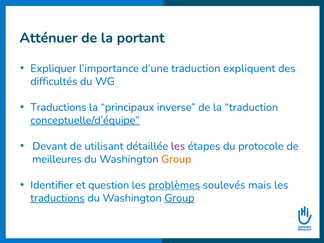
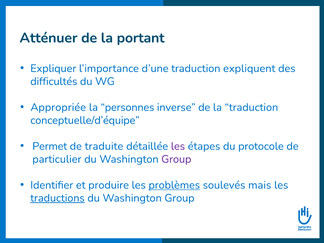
Traductions at (58, 107): Traductions -> Appropriée
principaux: principaux -> personnes
conceptuelle/d’équipe underline: present -> none
Devant: Devant -> Permet
utilisant: utilisant -> traduite
meilleures: meilleures -> particulier
Group at (176, 159) colour: orange -> purple
question: question -> produire
Group at (179, 198) underline: present -> none
